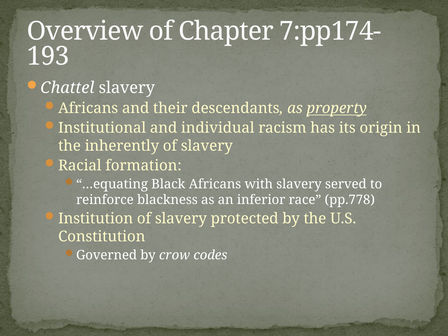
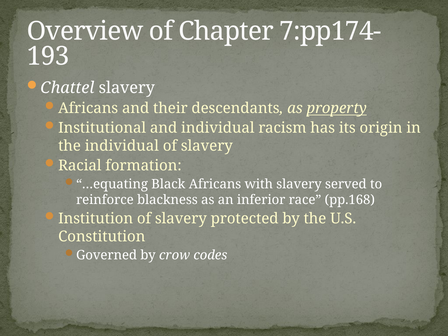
the inherently: inherently -> individual
pp.778: pp.778 -> pp.168
